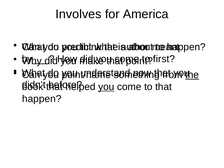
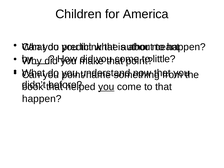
Involves: Involves -> Children
first: first -> little
the at (192, 75) underline: present -> none
